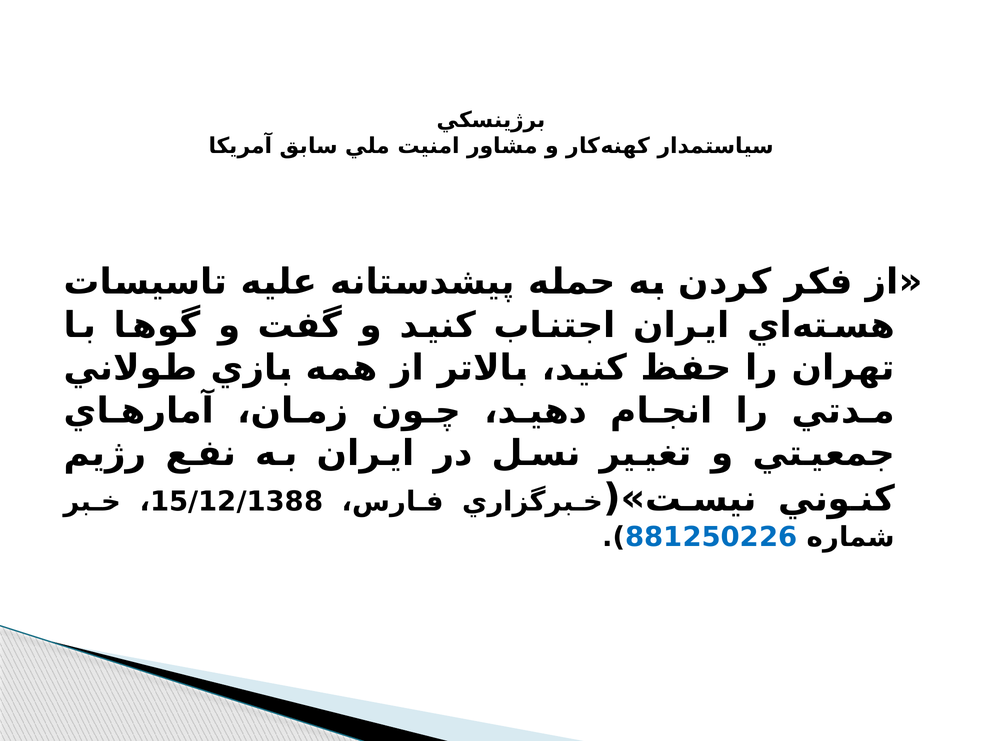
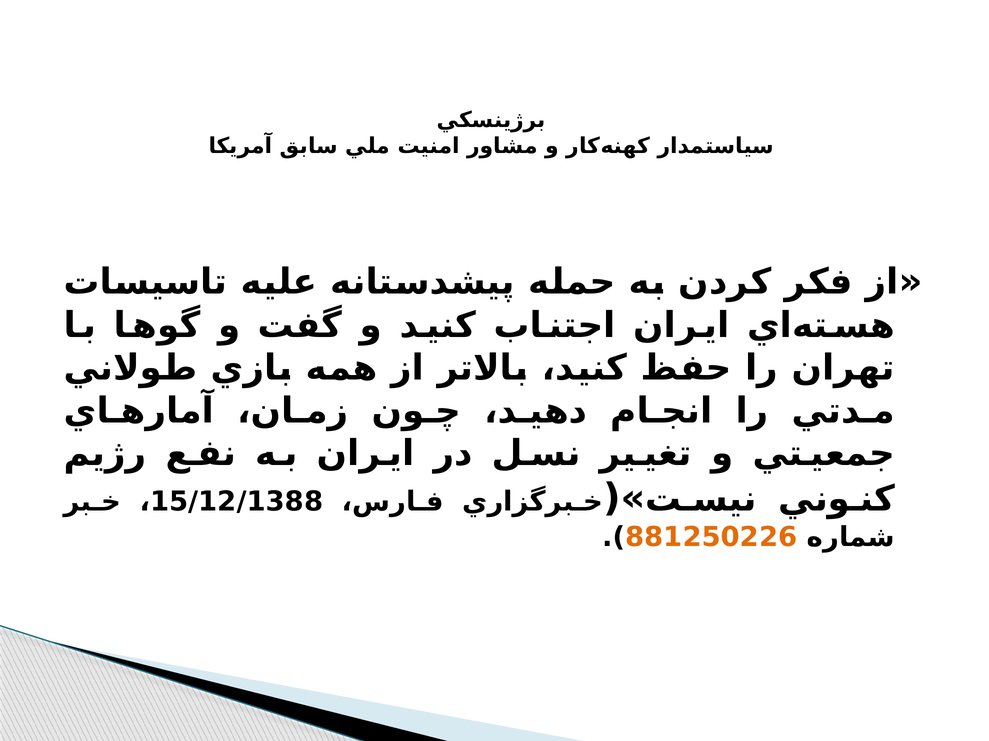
881250226 colour: blue -> orange
